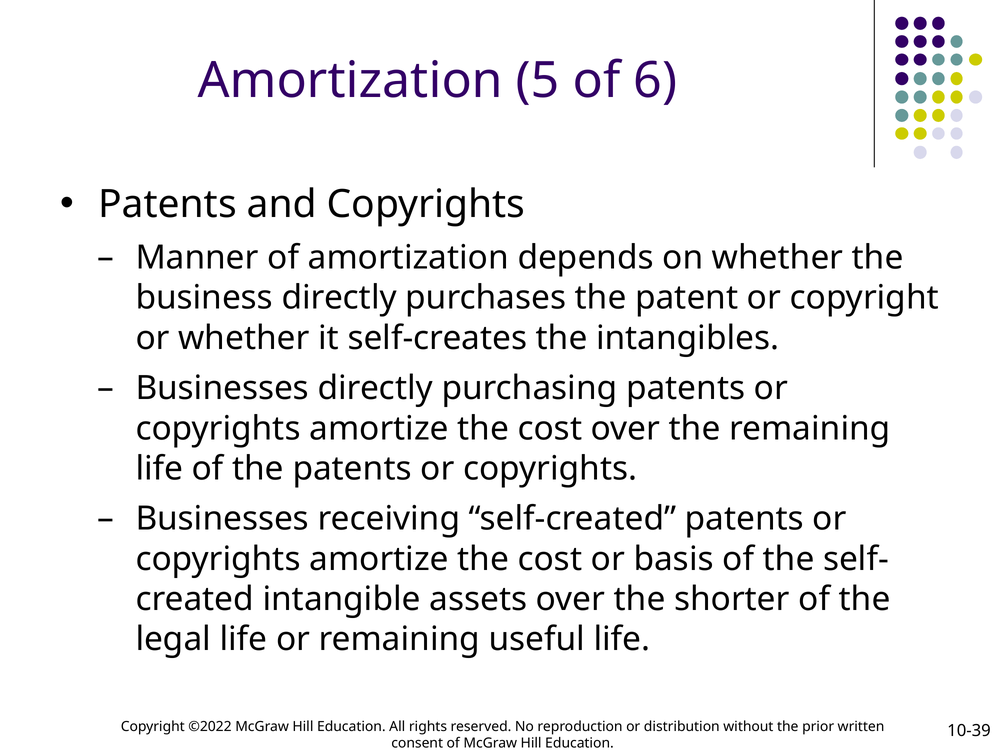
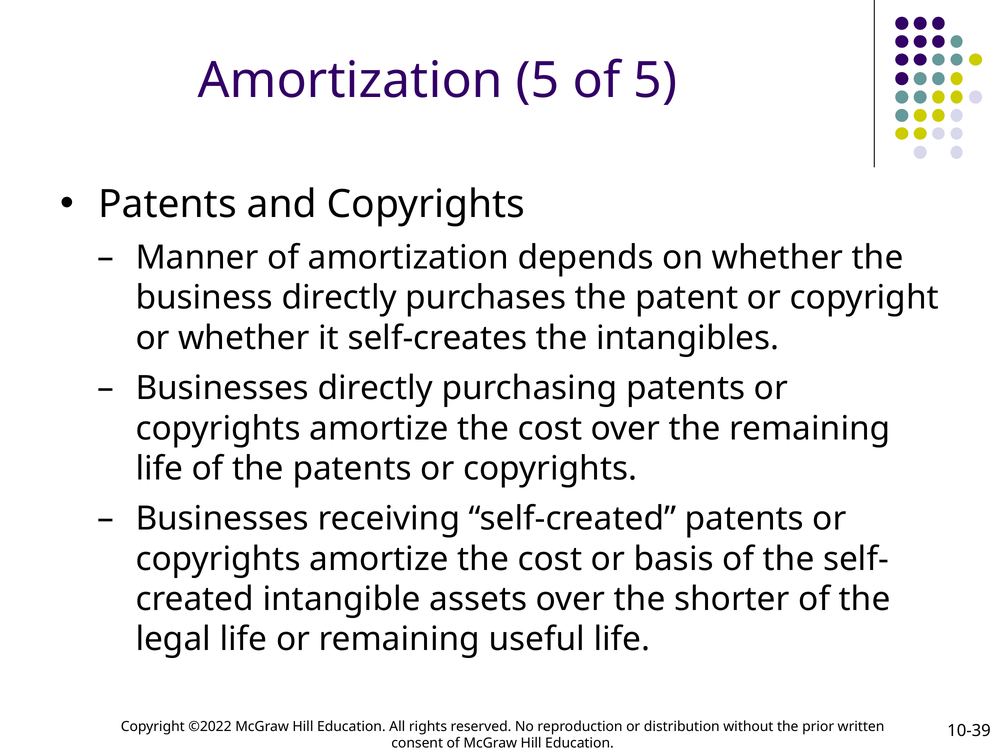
of 6: 6 -> 5
